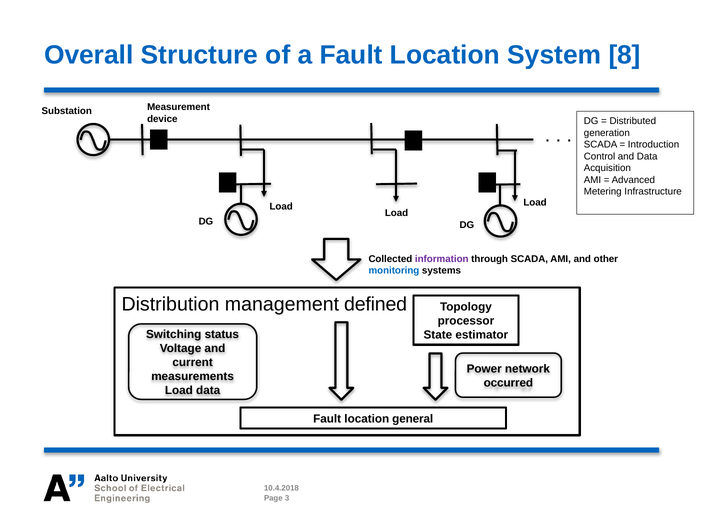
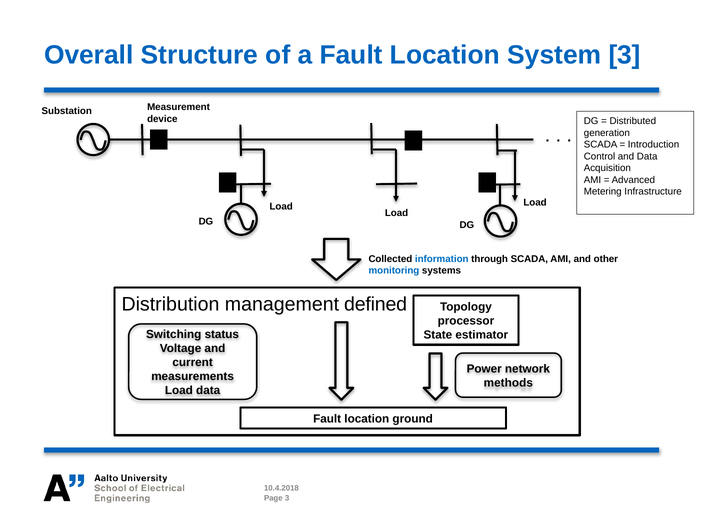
System 8: 8 -> 3
information colour: purple -> blue
occurred: occurred -> methods
general: general -> ground
